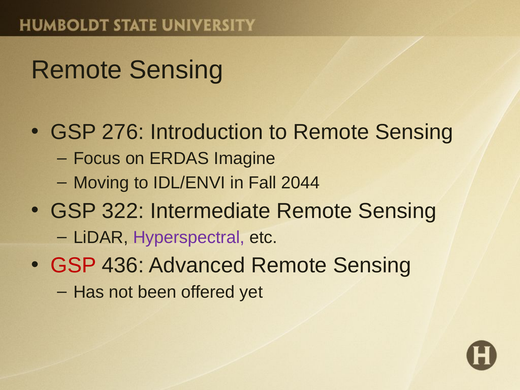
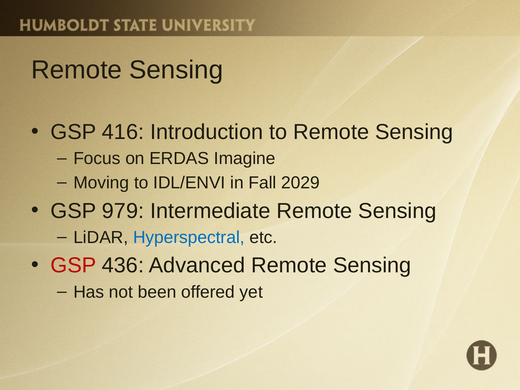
276: 276 -> 416
2044: 2044 -> 2029
322: 322 -> 979
Hyperspectral colour: purple -> blue
